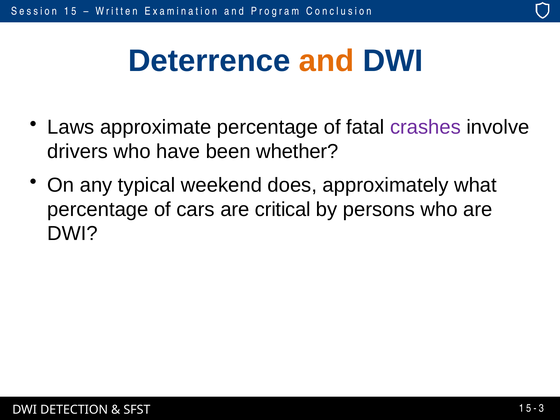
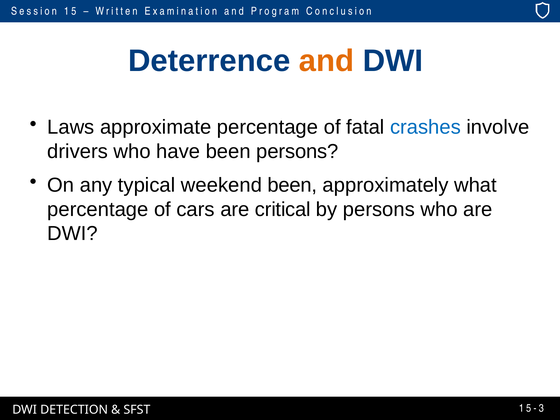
crashes colour: purple -> blue
been whether: whether -> persons
weekend does: does -> been
